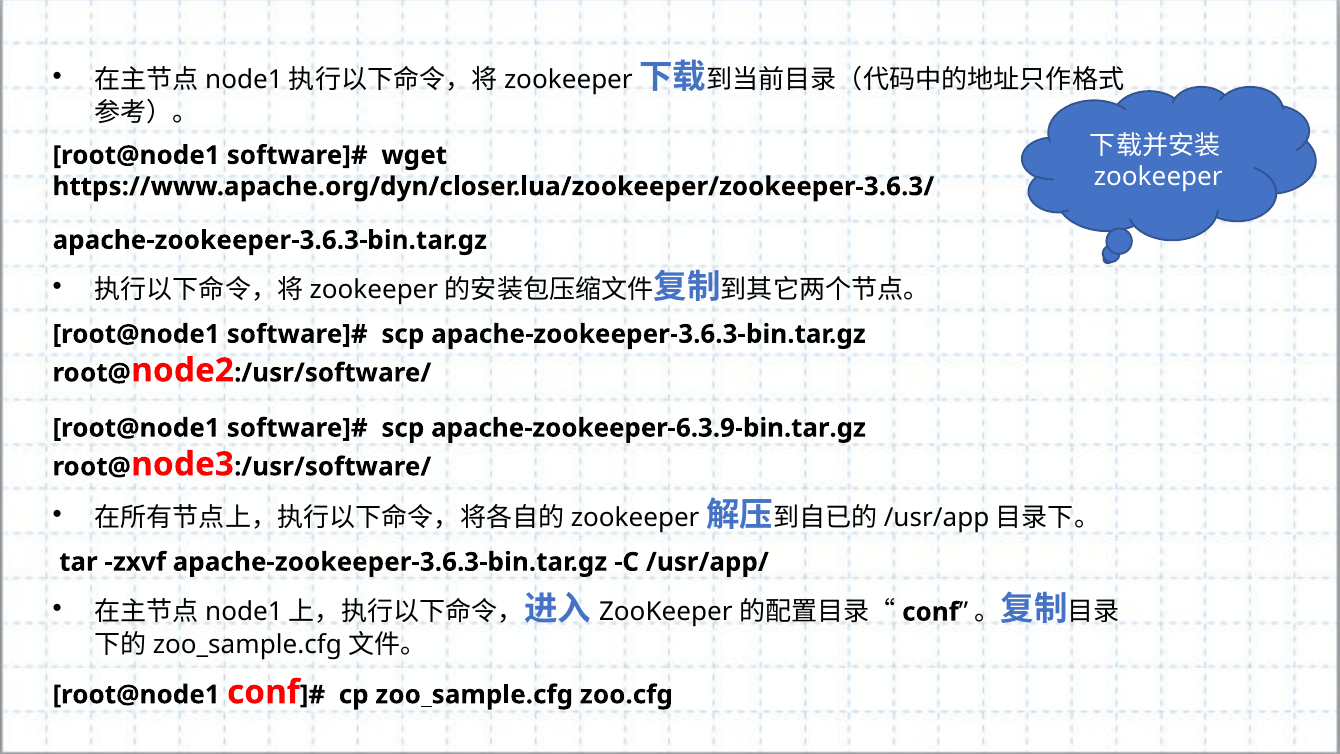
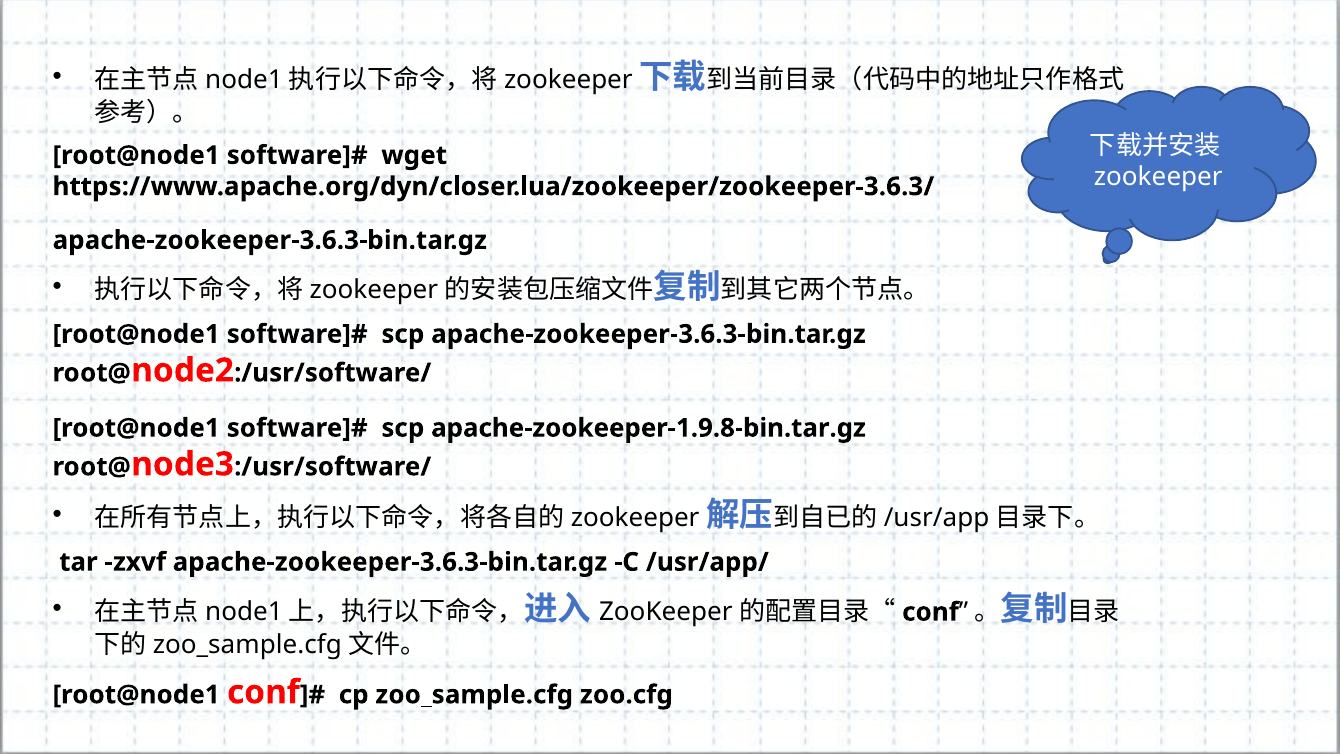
apache-zookeeper-6.3.9-bin.tar.gz: apache-zookeeper-6.3.9-bin.tar.gz -> apache-zookeeper-1.9.8-bin.tar.gz
